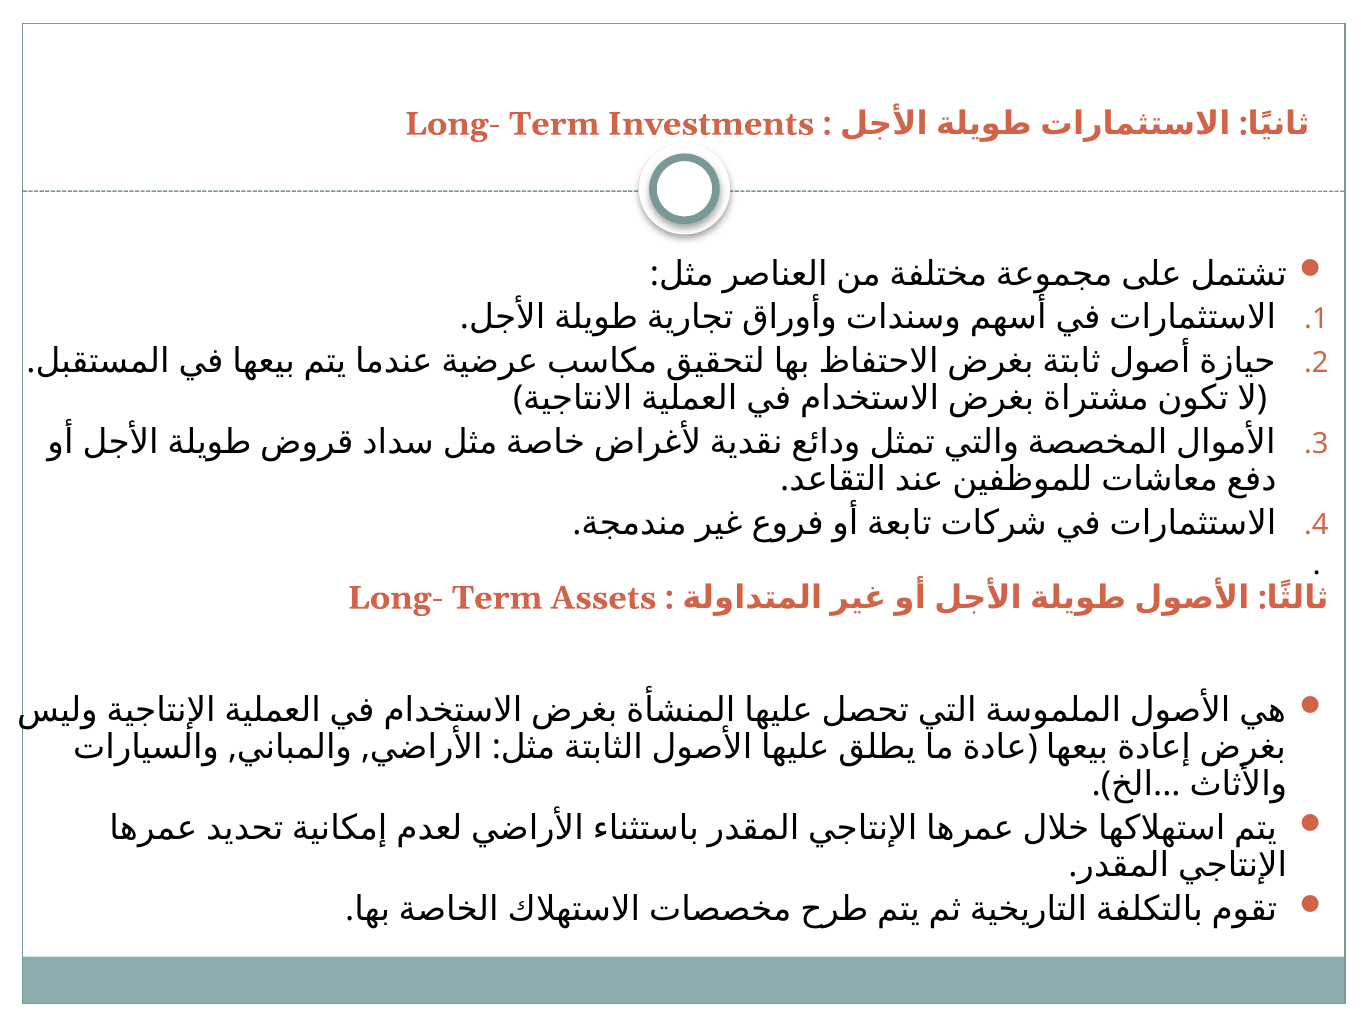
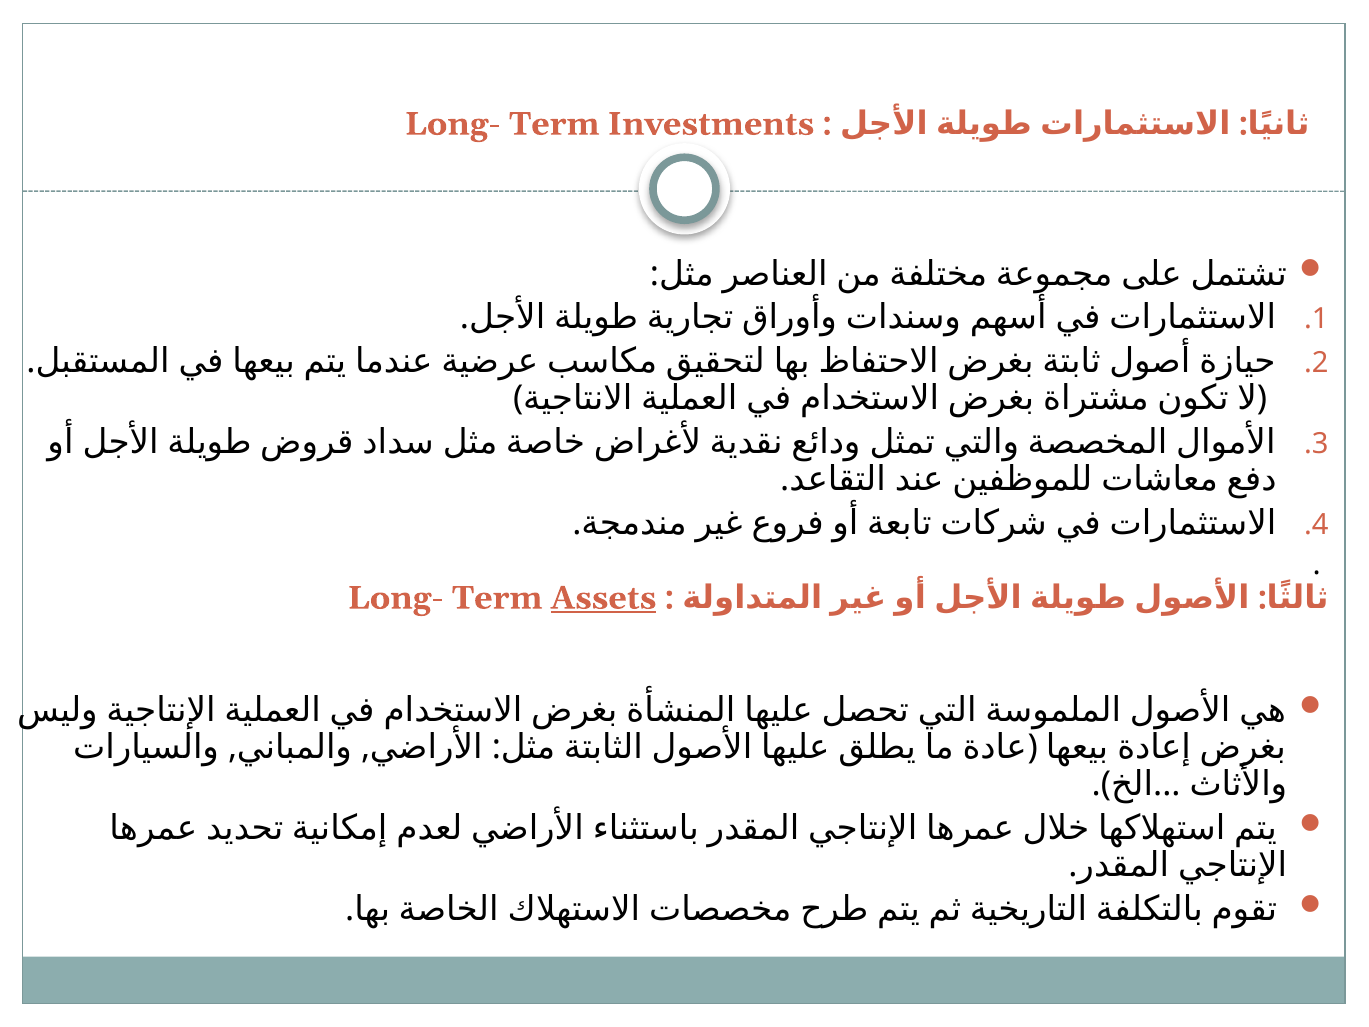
Assets underline: none -> present
